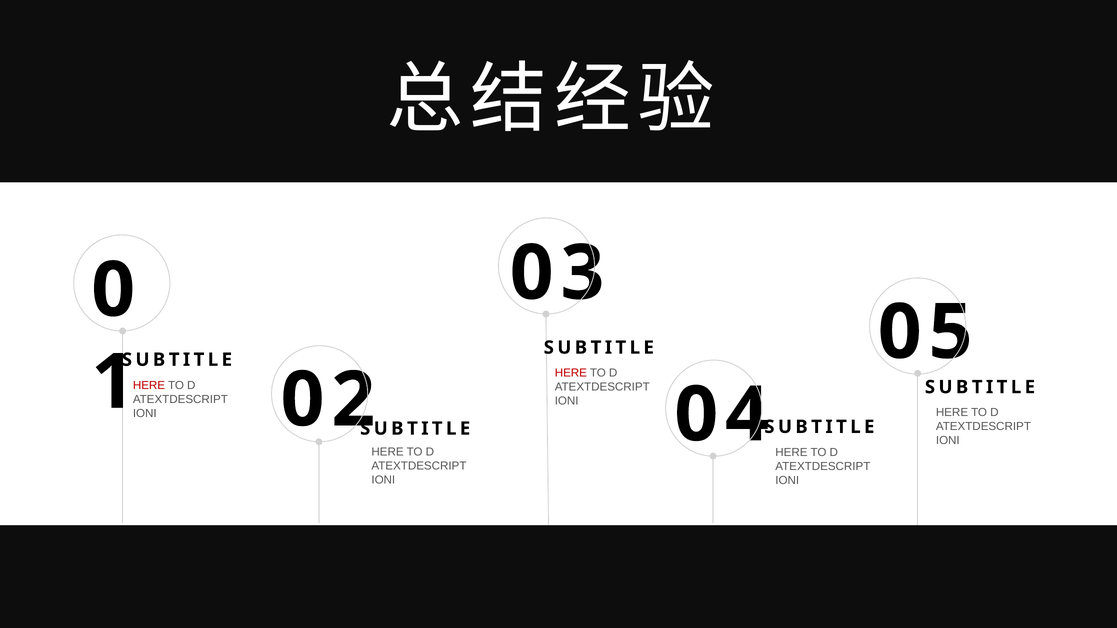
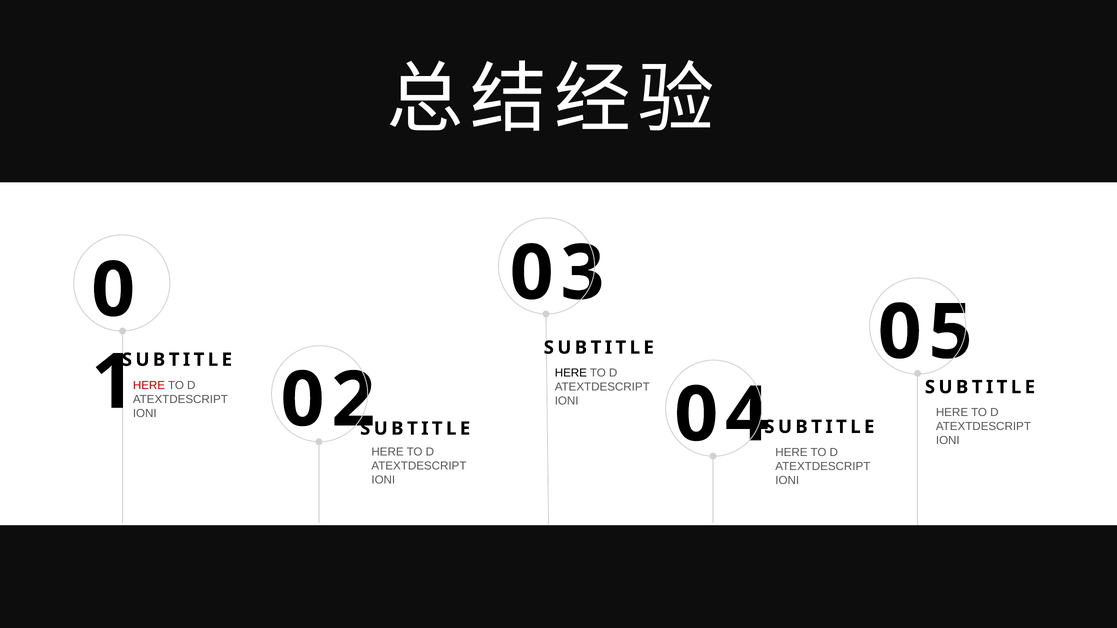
HERE at (571, 373) colour: red -> black
